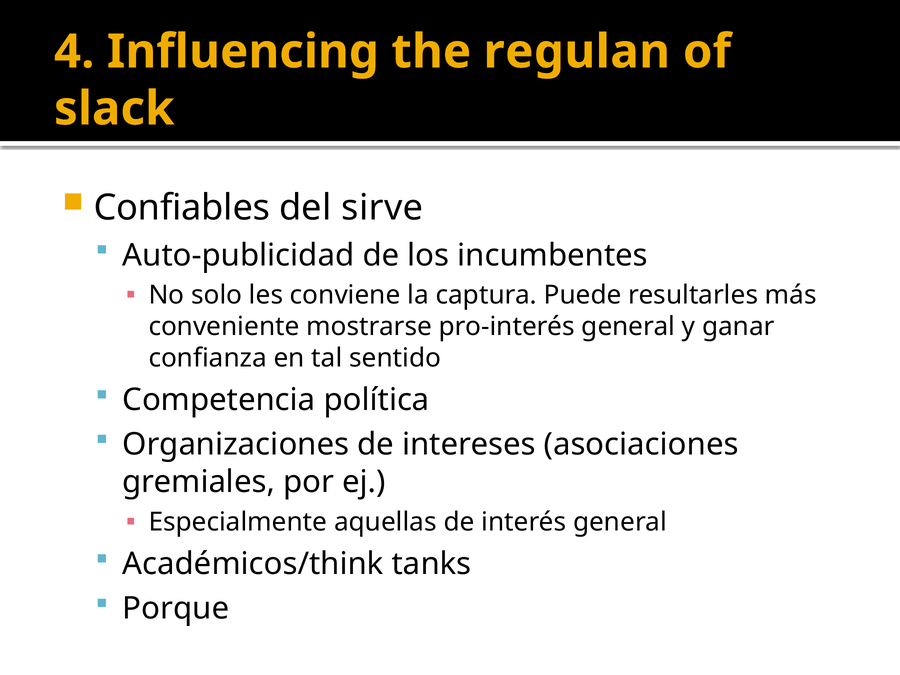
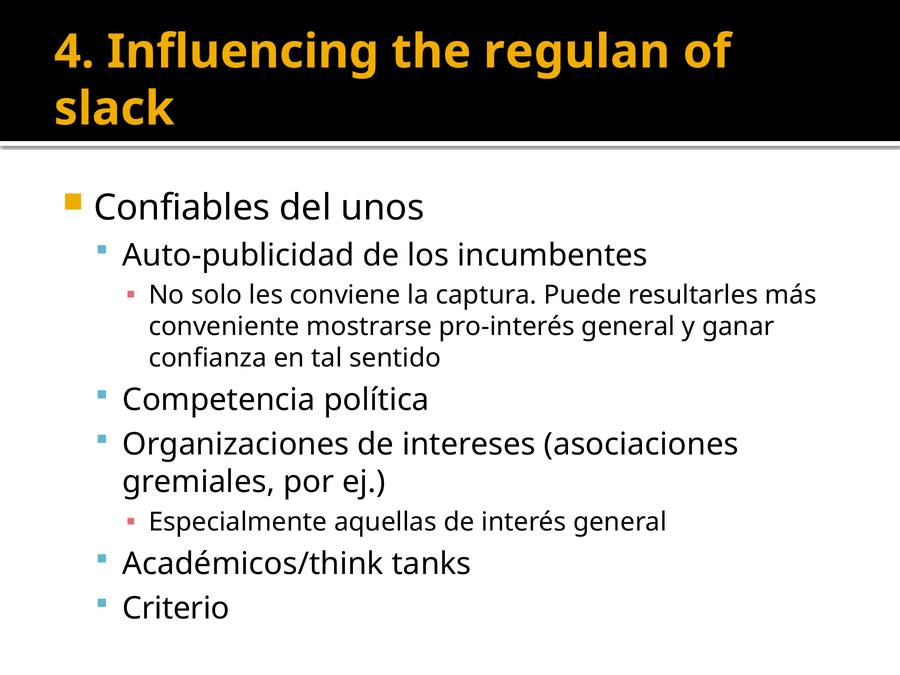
sirve: sirve -> unos
Porque: Porque -> Criterio
